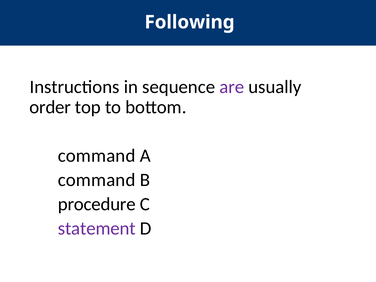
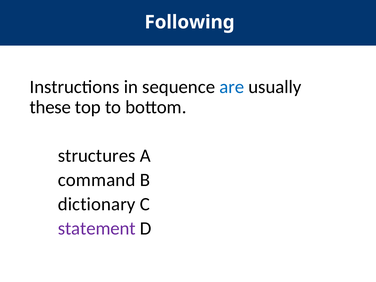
are colour: purple -> blue
order: order -> these
command at (97, 156): command -> structures
procedure: procedure -> dictionary
